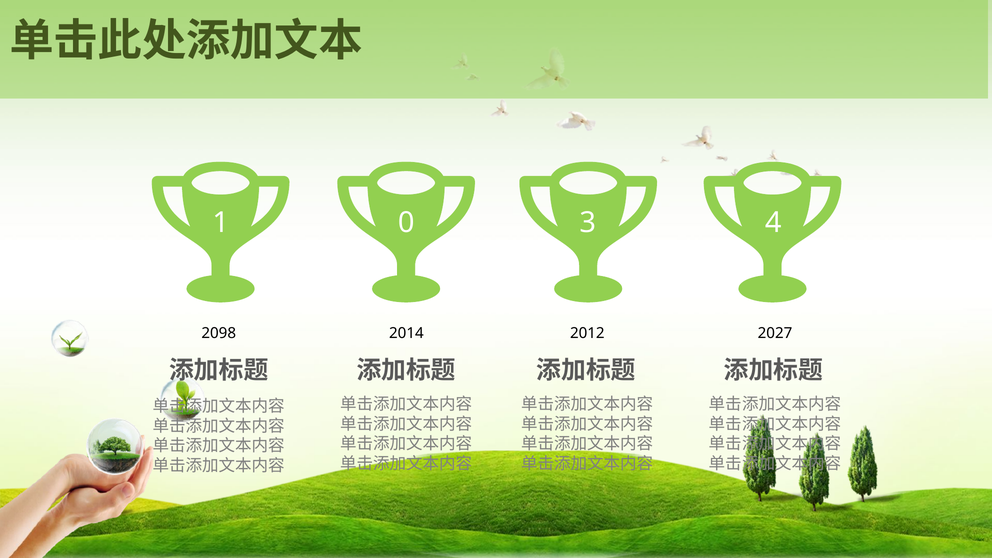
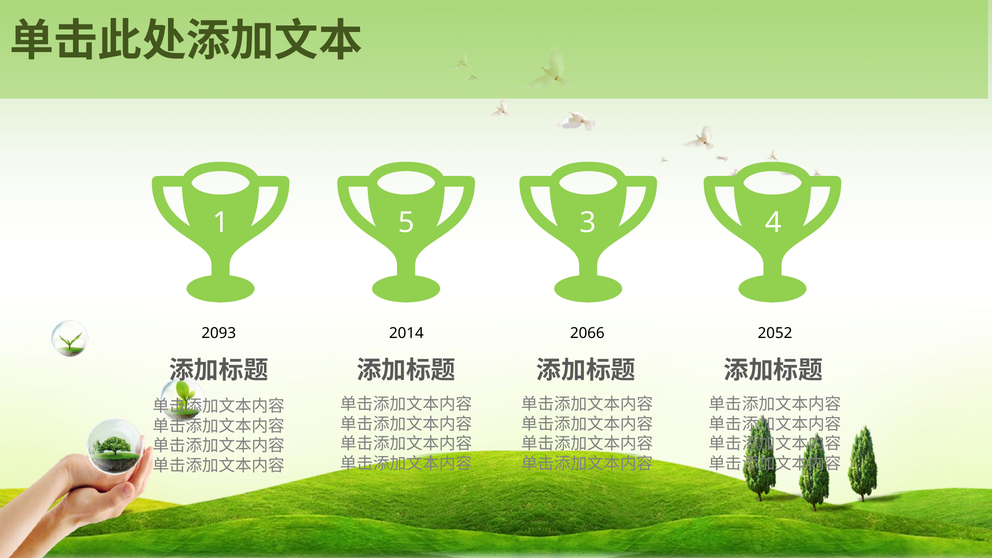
0: 0 -> 5
2098: 2098 -> 2093
2012: 2012 -> 2066
2027: 2027 -> 2052
